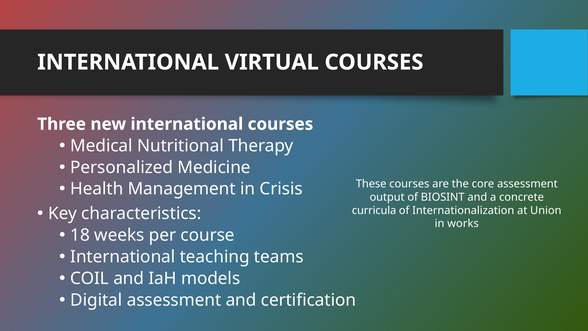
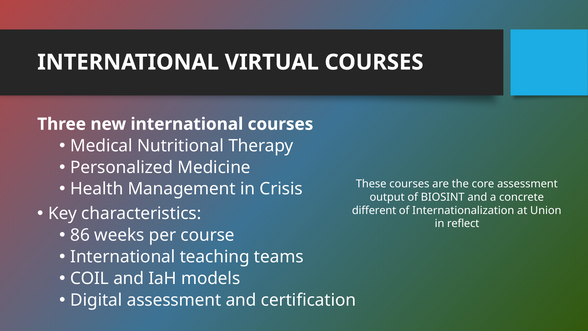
curricula: curricula -> different
works: works -> reflect
18: 18 -> 86
